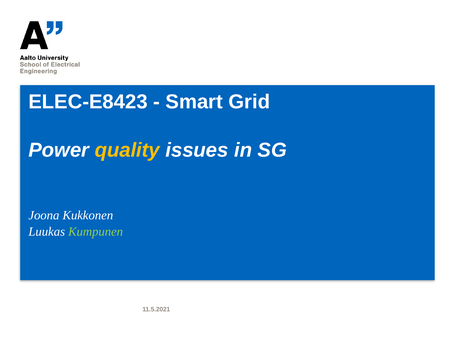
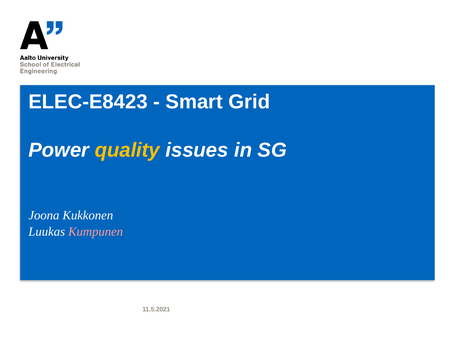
Kumpunen colour: light green -> pink
